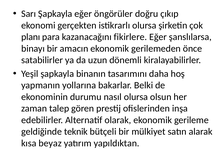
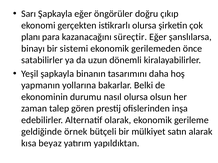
fikirlere: fikirlere -> süreçtir
amacın: amacın -> sistemi
teknik: teknik -> örnek
